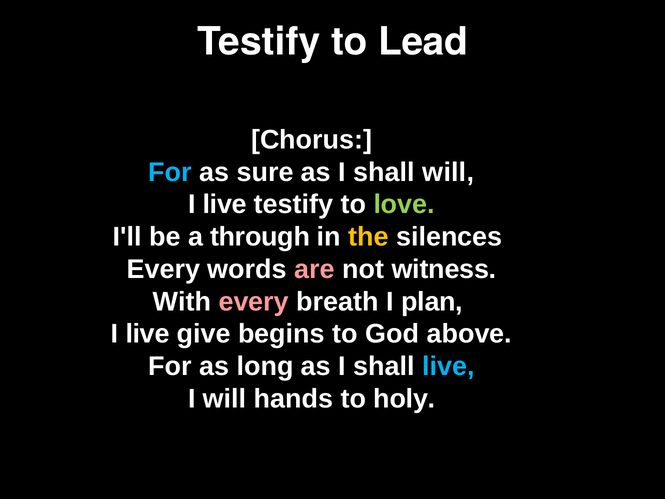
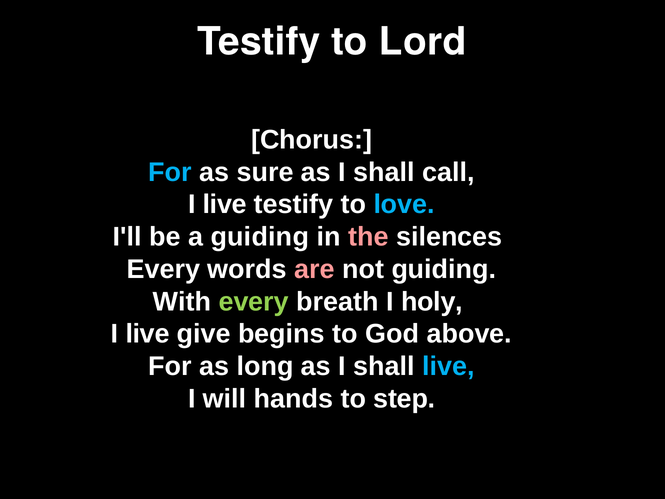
Lead: Lead -> Lord
shall will: will -> call
love colour: light green -> light blue
a through: through -> guiding
the colour: yellow -> pink
not witness: witness -> guiding
every at (254, 302) colour: pink -> light green
plan: plan -> holy
holy: holy -> step
